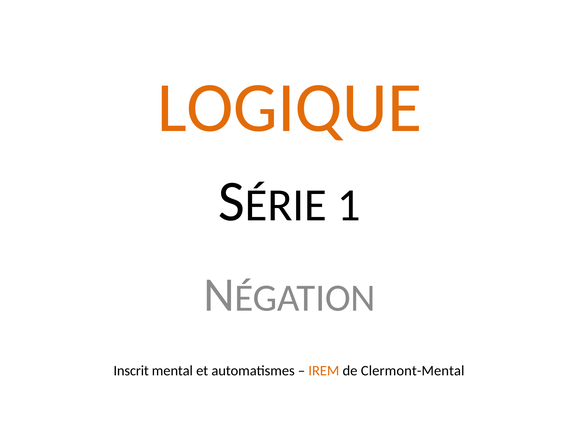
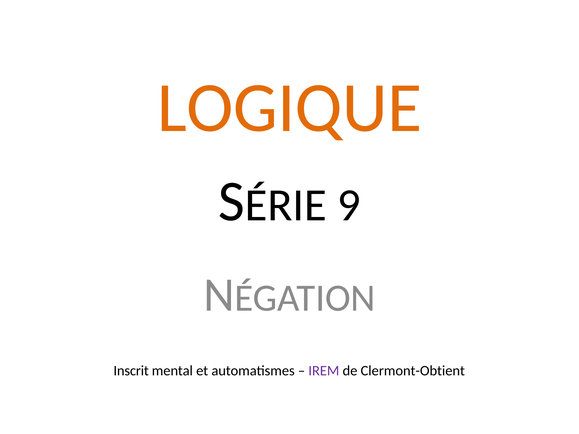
1: 1 -> 9
IREM colour: orange -> purple
Clermont-Mental: Clermont-Mental -> Clermont-Obtient
